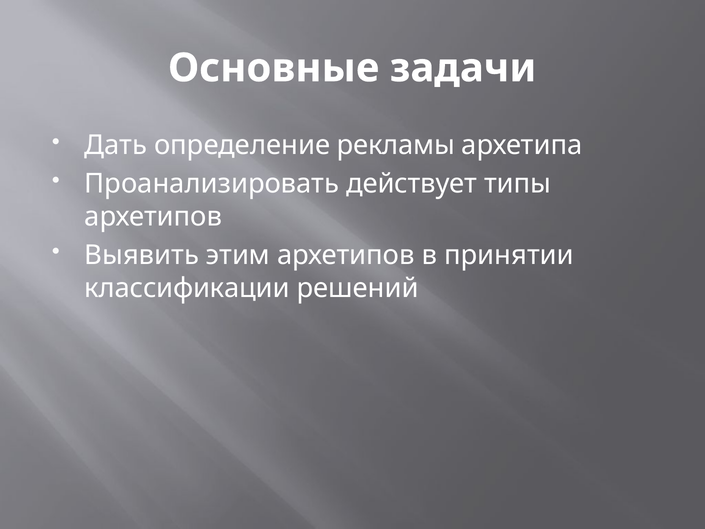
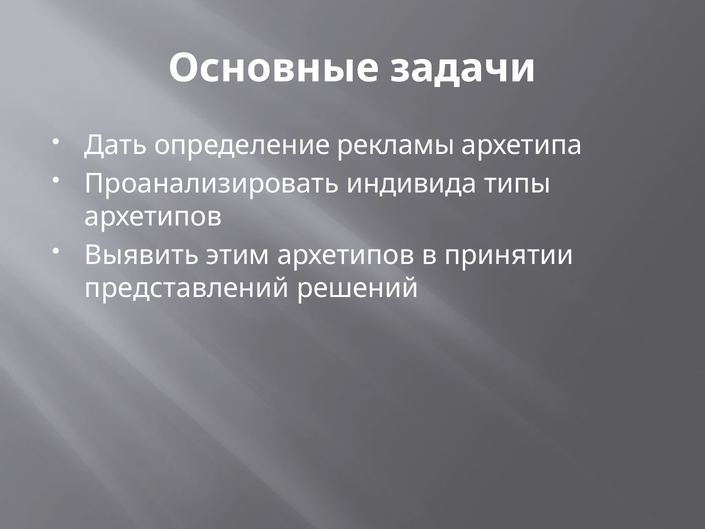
действует: действует -> индивида
классификации: классификации -> представлений
